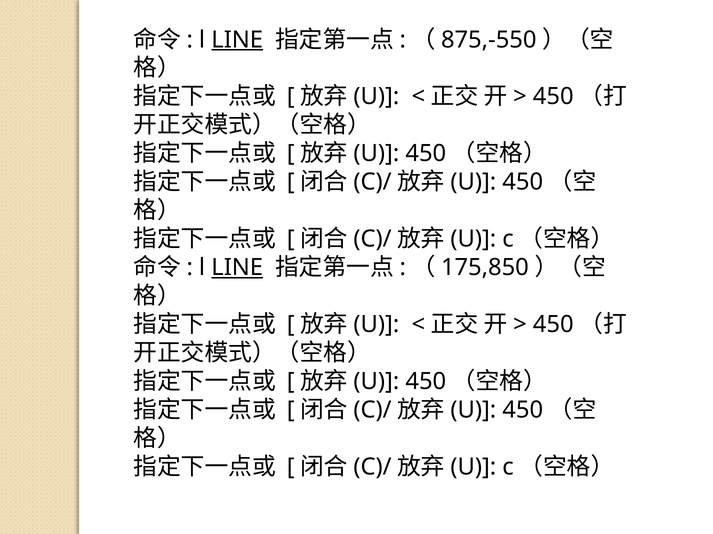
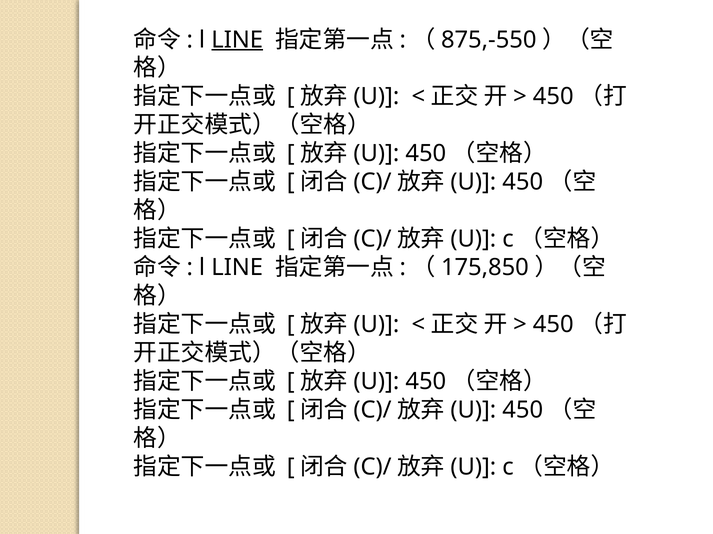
LINE at (237, 268) underline: present -> none
